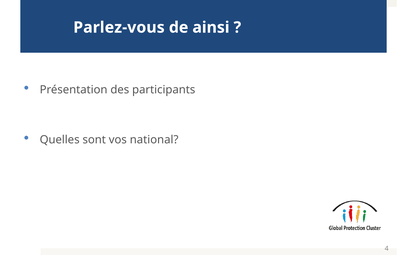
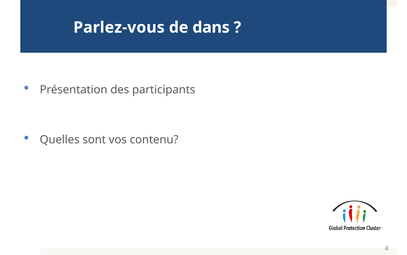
ainsi: ainsi -> dans
national: national -> contenu
